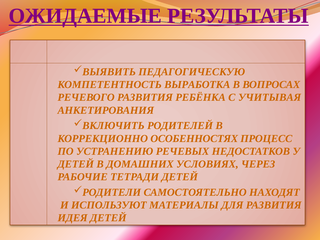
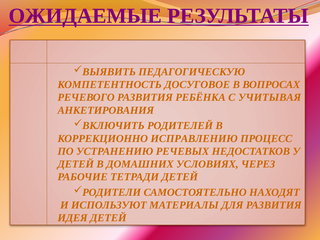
ВЫРАБОТКА: ВЫРАБОТКА -> ДОСУГОВОЕ
ОСОБЕННОСТЯХ: ОСОБЕННОСТЯХ -> ИСПРАВЛЕНИЮ
